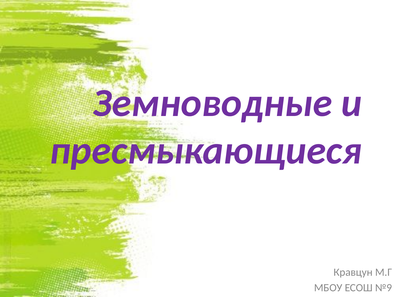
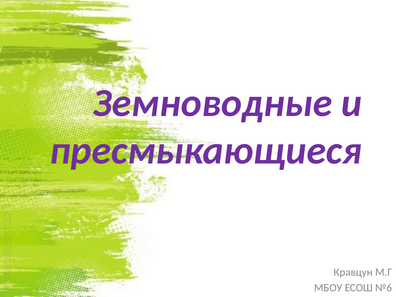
№9: №9 -> №6
